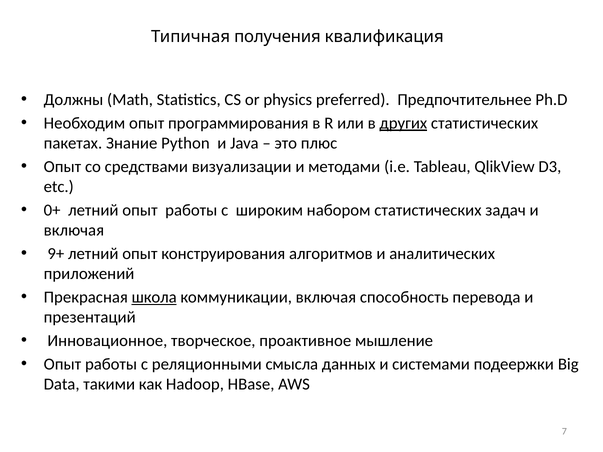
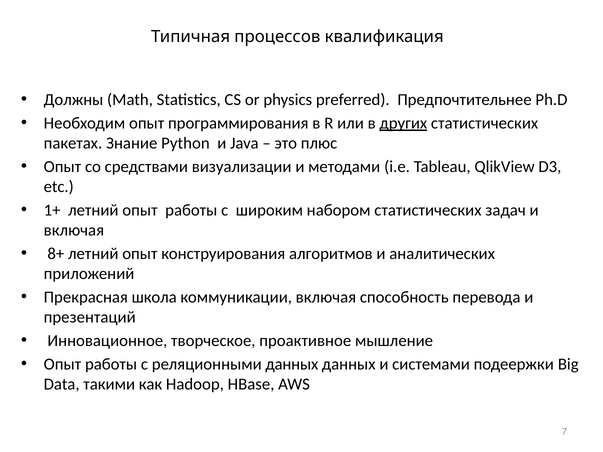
получения: получения -> процессов
0+: 0+ -> 1+
9+: 9+ -> 8+
школа underline: present -> none
реляционными смысла: смысла -> данных
